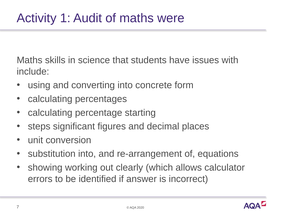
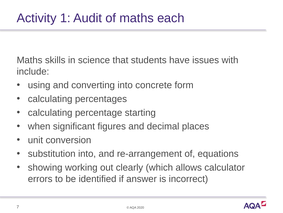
were: were -> each
steps: steps -> when
